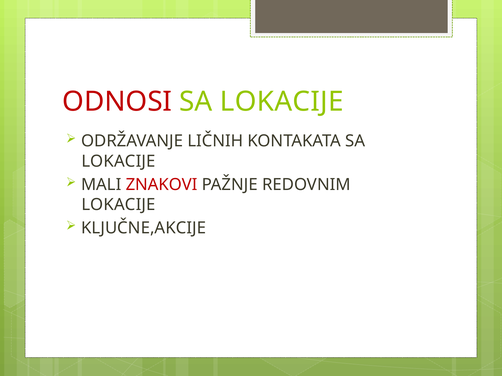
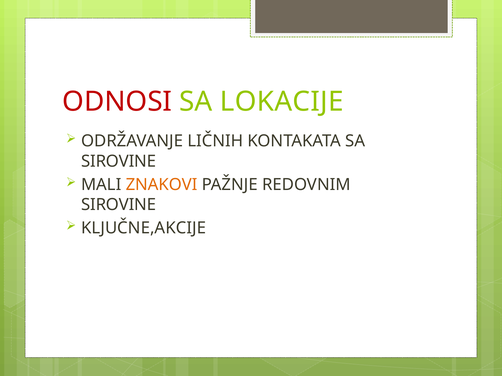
LOKACIJE at (118, 161): LOKACIJE -> SIROVINE
ZNAKOVI colour: red -> orange
LOKACIJE at (118, 205): LOKACIJE -> SIROVINE
